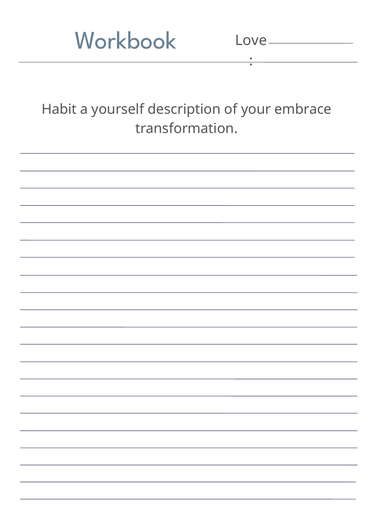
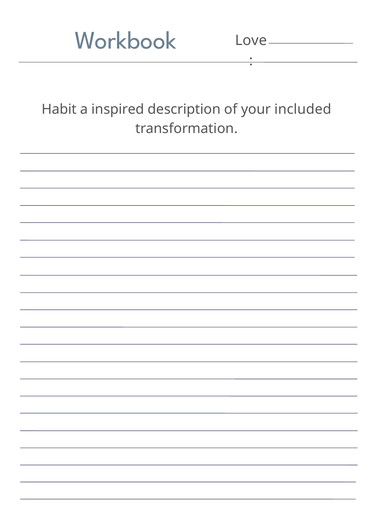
yourself: yourself -> inspired
embrace: embrace -> included
